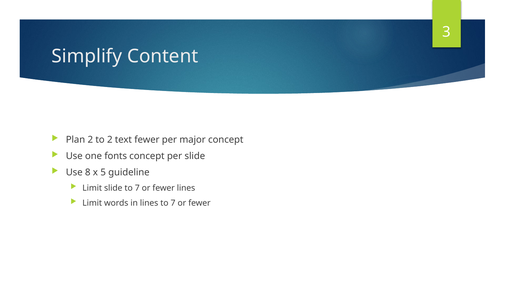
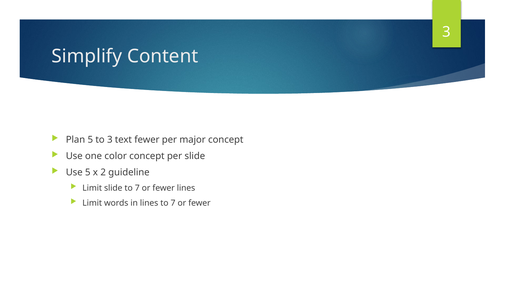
Plan 2: 2 -> 5
to 2: 2 -> 3
fonts: fonts -> color
Use 8: 8 -> 5
5: 5 -> 2
